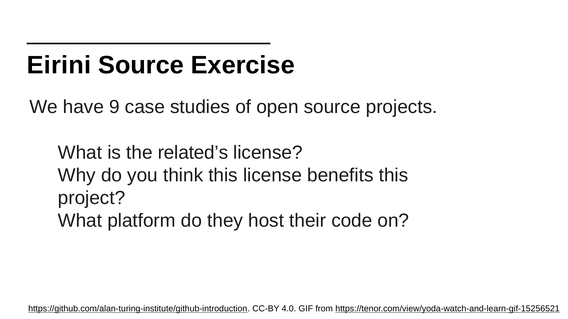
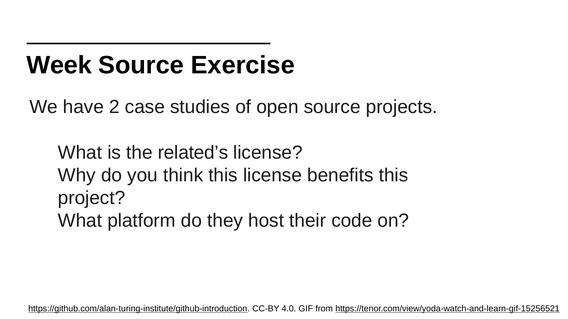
Eirini: Eirini -> Week
have 9: 9 -> 2
